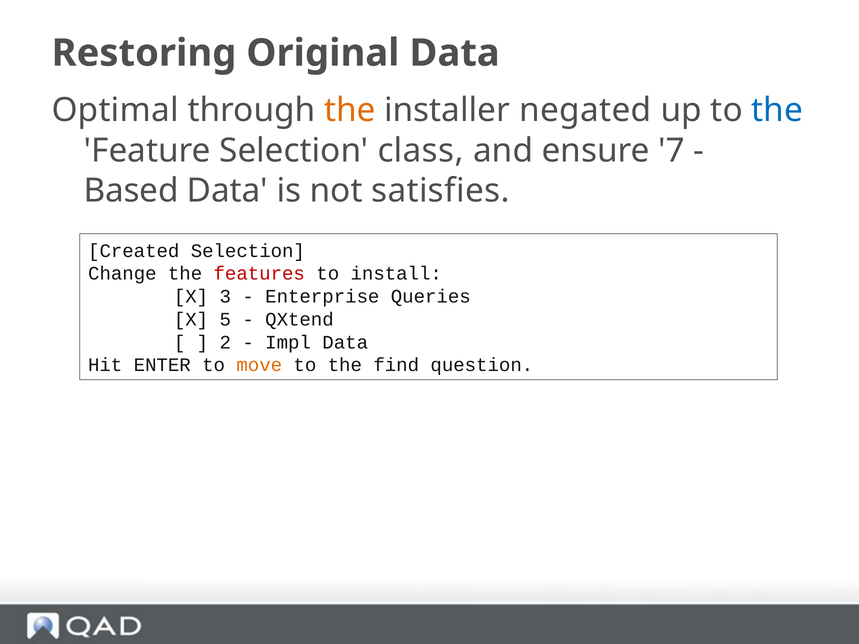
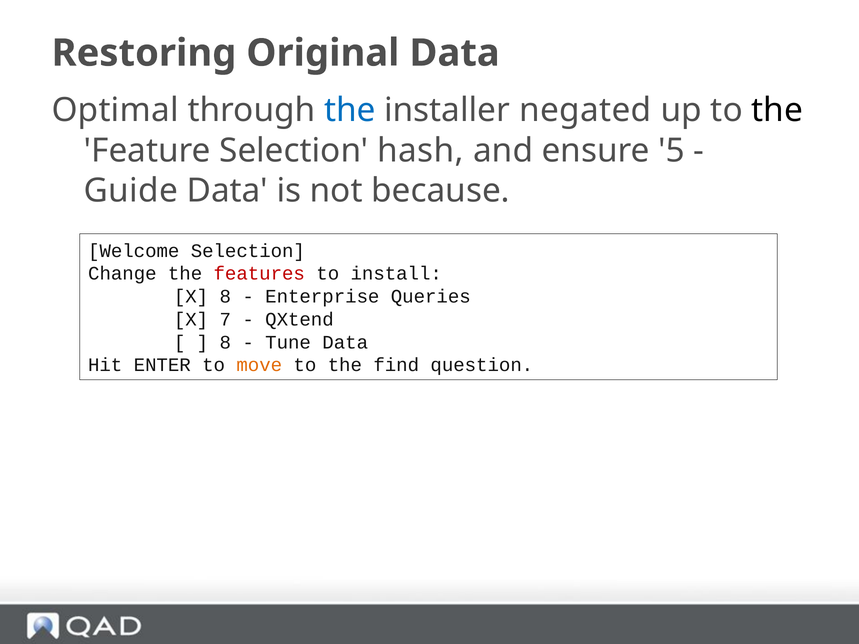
the at (350, 110) colour: orange -> blue
the at (777, 110) colour: blue -> black
class: class -> hash
7: 7 -> 5
Based: Based -> Guide
satisfies: satisfies -> because
Created: Created -> Welcome
X 3: 3 -> 8
5: 5 -> 7
2 at (225, 342): 2 -> 8
Impl: Impl -> Tune
